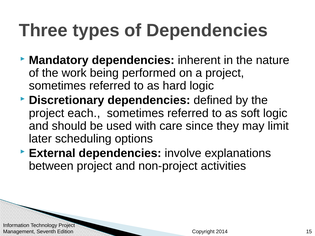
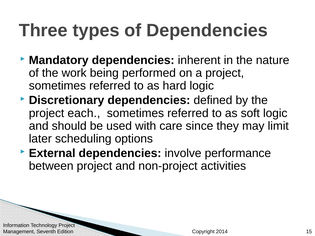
explanations: explanations -> performance
